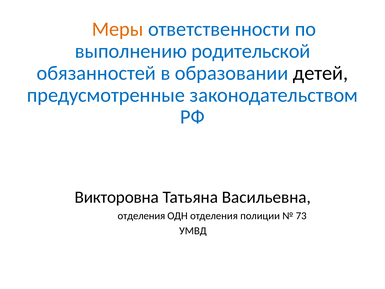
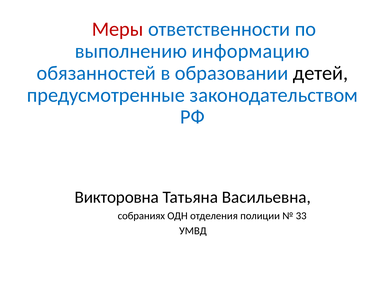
Меры colour: orange -> red
родительской: родительской -> информацию
отделения at (141, 216): отделения -> собраниях
73: 73 -> 33
